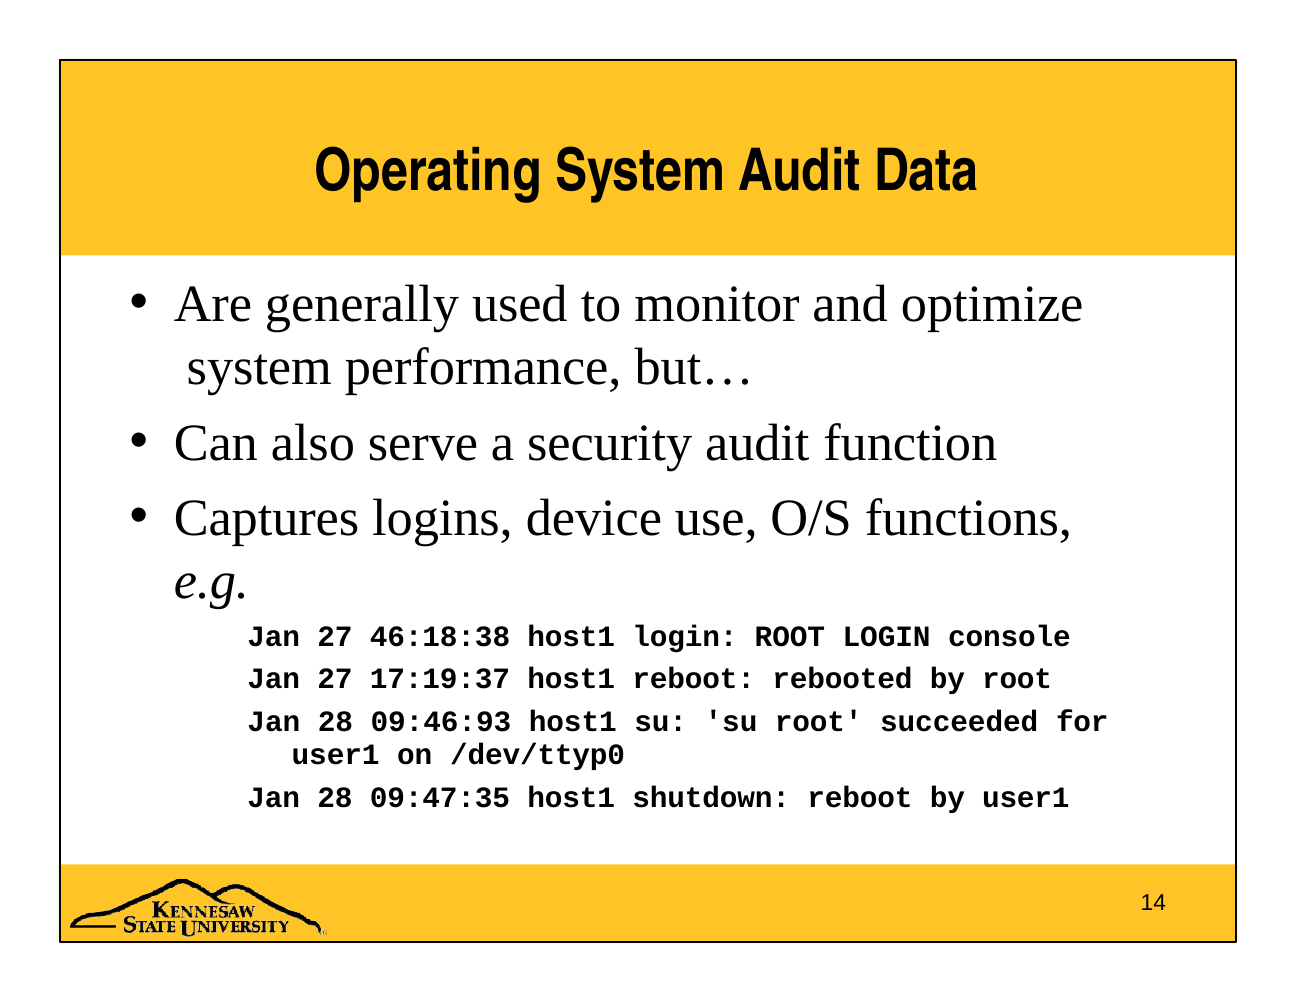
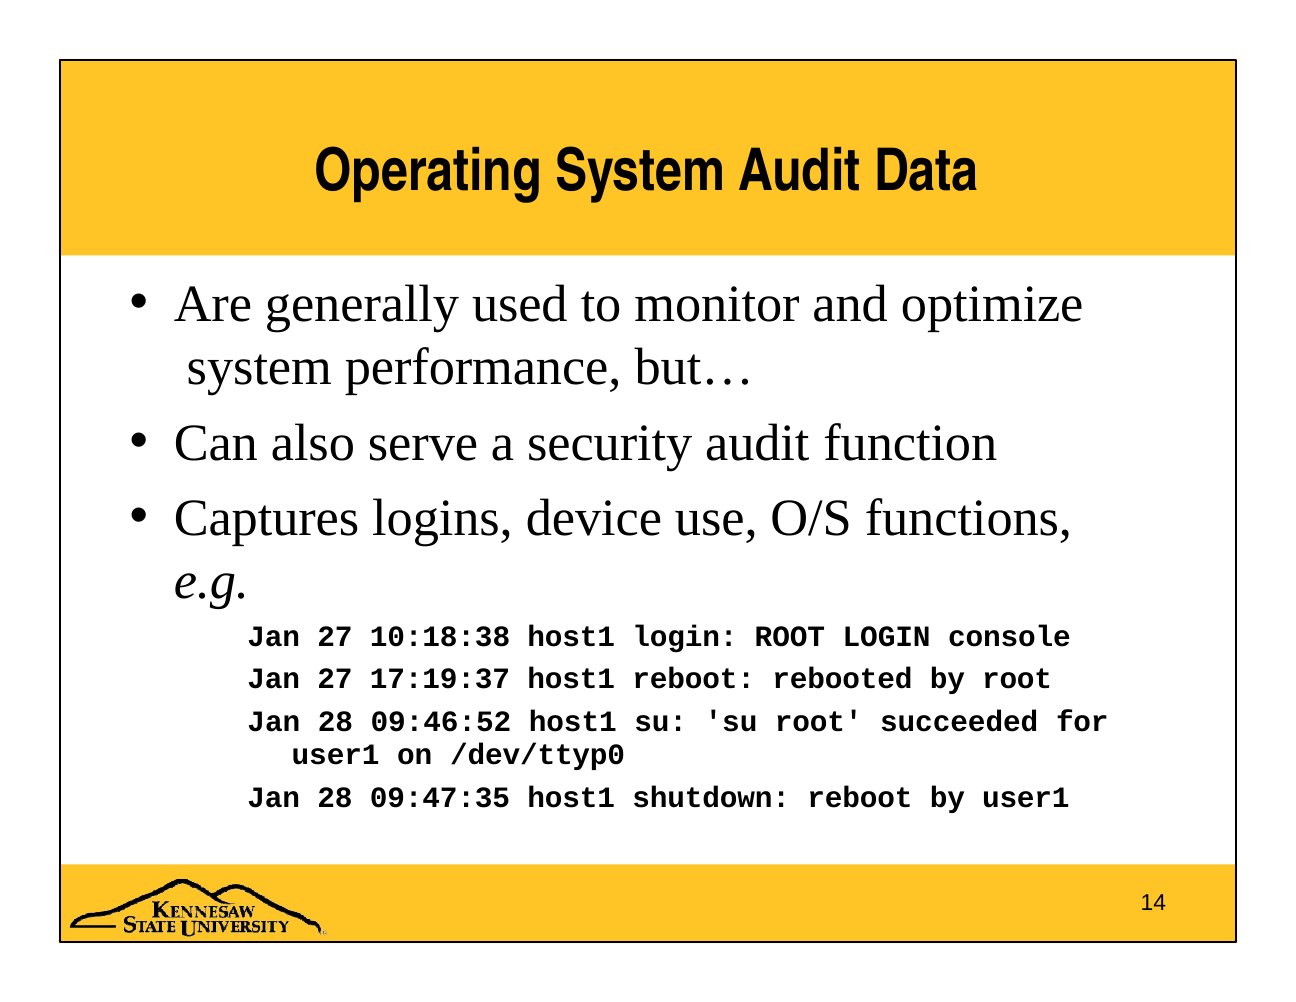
46:18:38: 46:18:38 -> 10:18:38
09:46:93: 09:46:93 -> 09:46:52
